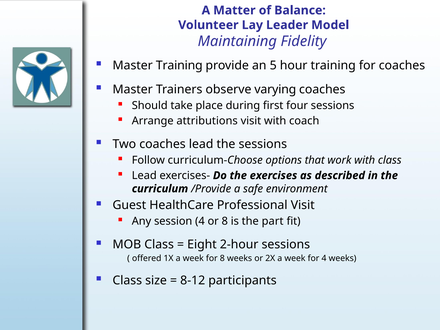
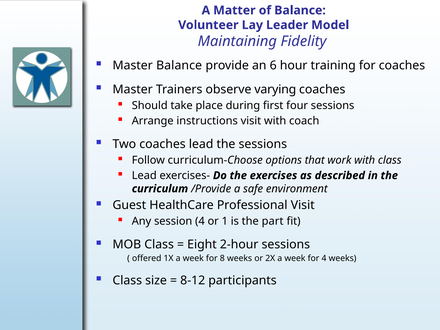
Master Training: Training -> Balance
5: 5 -> 6
attributions: attributions -> instructions
or 8: 8 -> 1
